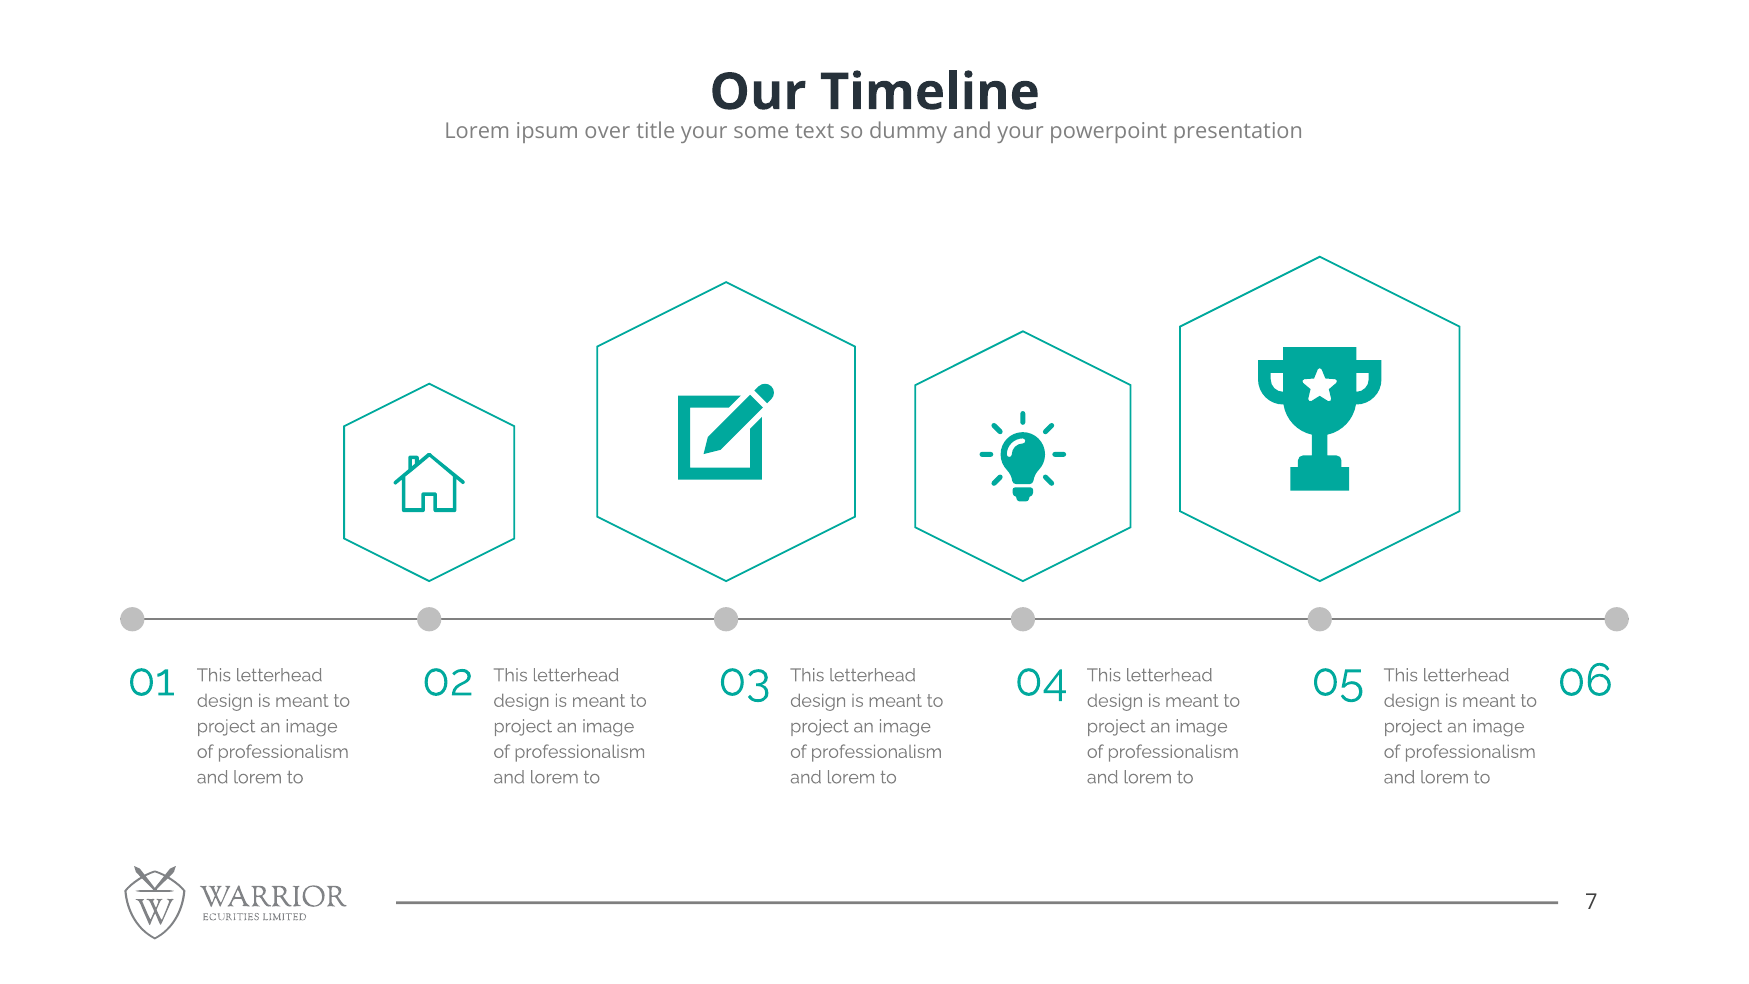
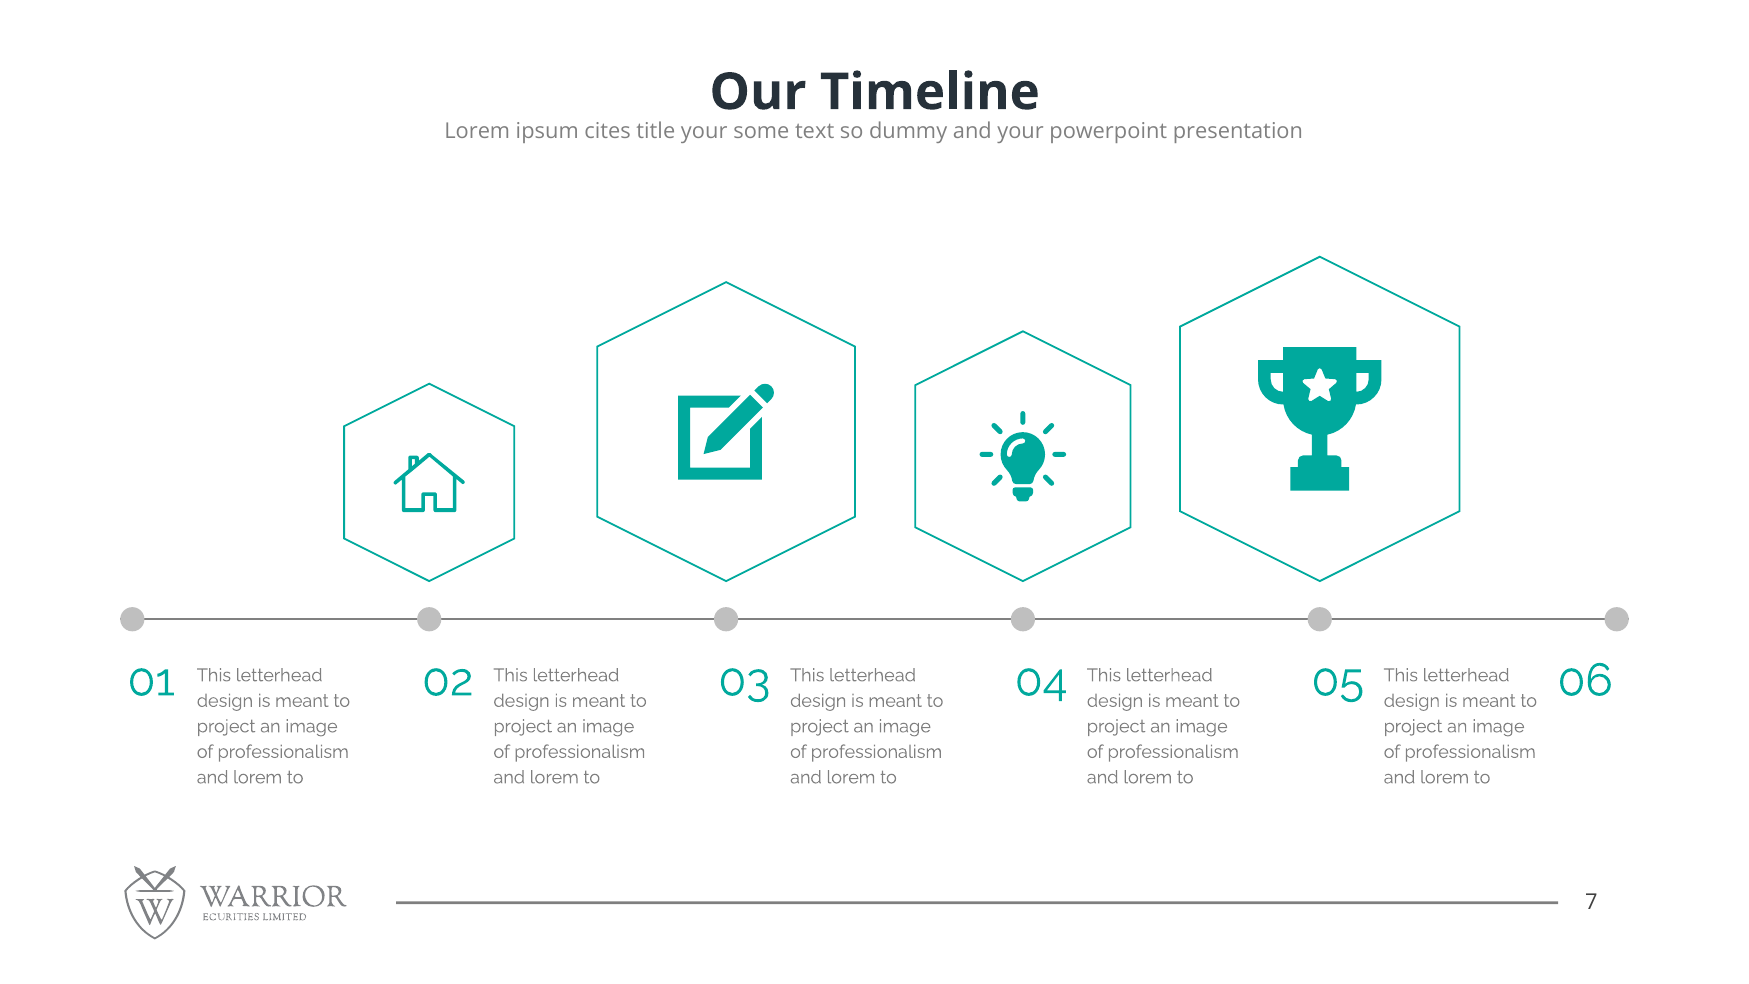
over: over -> cites
